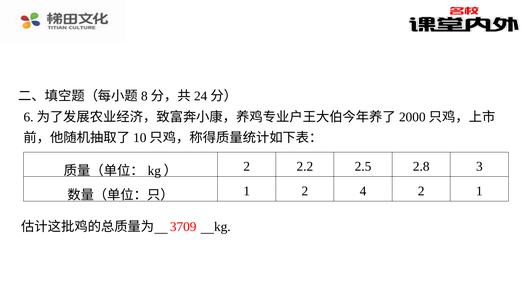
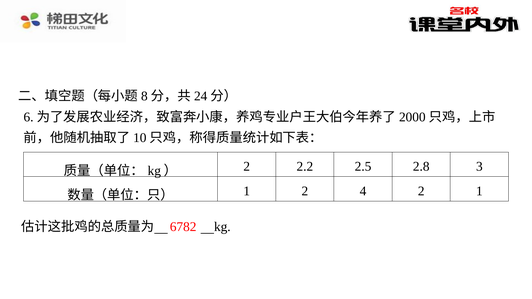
3709: 3709 -> 6782
